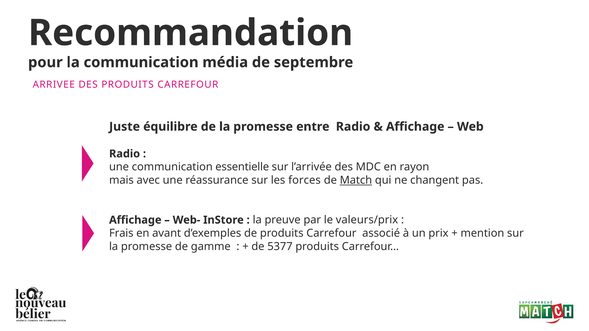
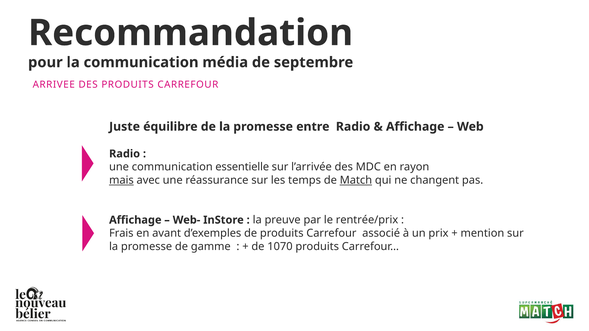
mais underline: none -> present
forces: forces -> temps
valeurs/prix: valeurs/prix -> rentrée/prix
5377: 5377 -> 1070
